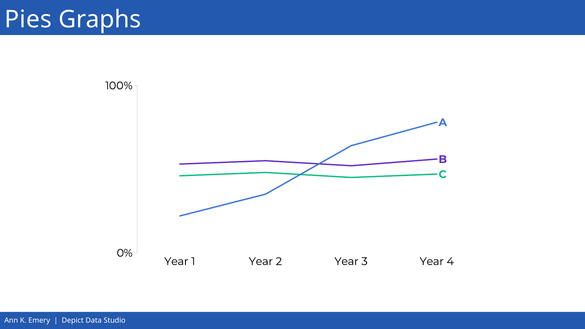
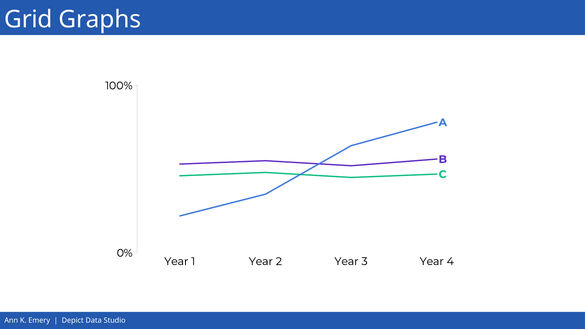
Pies: Pies -> Grid
